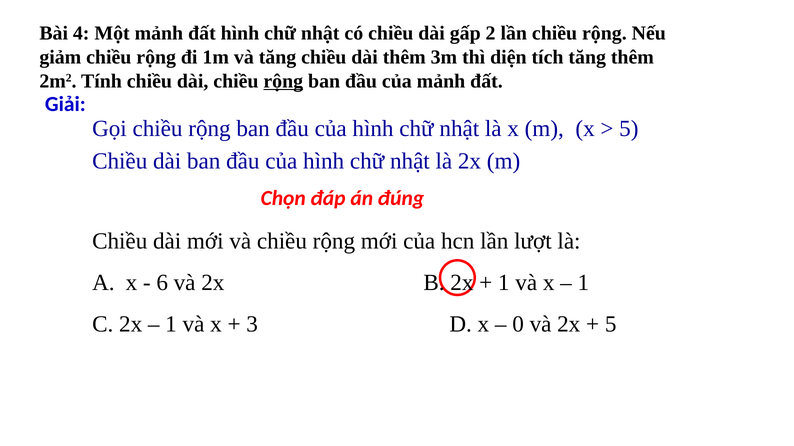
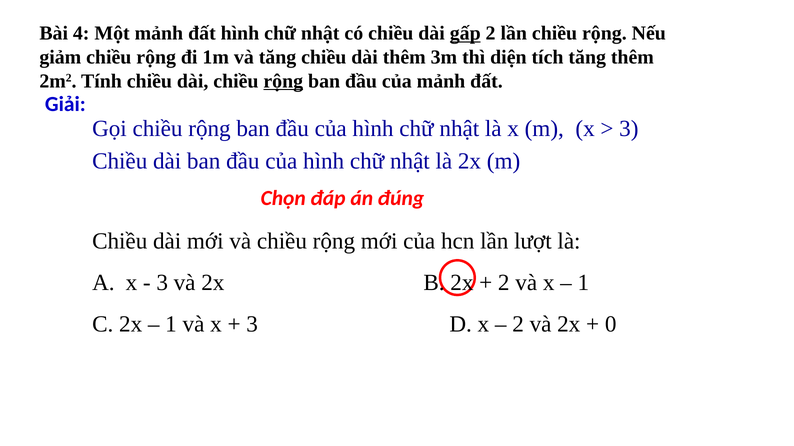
gấp underline: none -> present
5 at (629, 129): 5 -> 3
6 at (162, 283): 6 -> 3
1 at (504, 283): 1 -> 2
0 at (518, 325): 0 -> 2
5 at (611, 325): 5 -> 0
